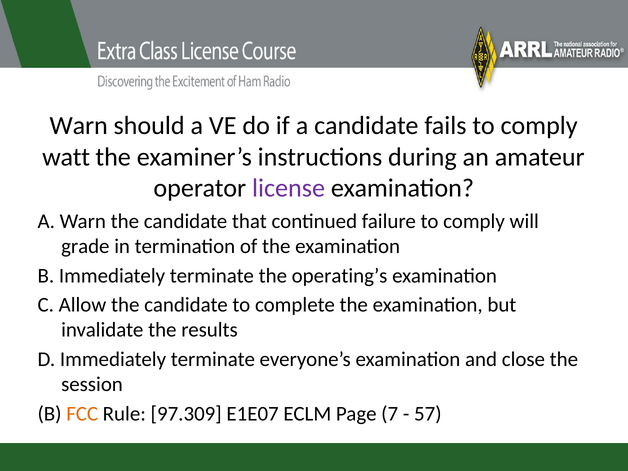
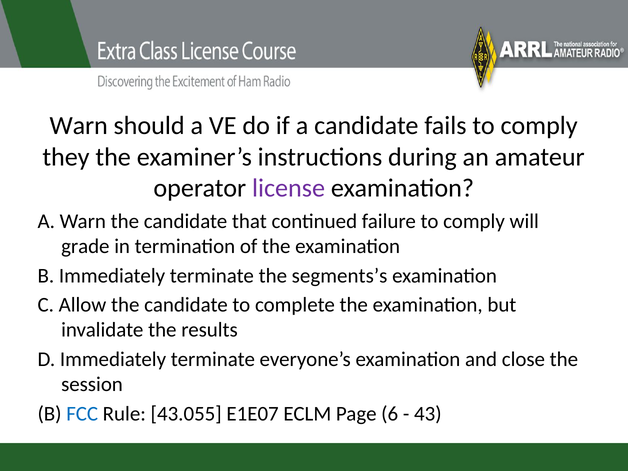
watt: watt -> they
operating’s: operating’s -> segments’s
FCC colour: orange -> blue
97.309: 97.309 -> 43.055
7: 7 -> 6
57: 57 -> 43
